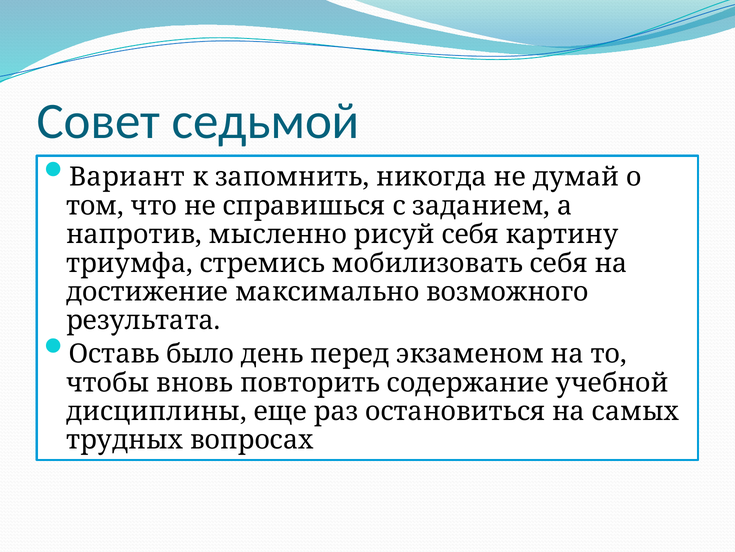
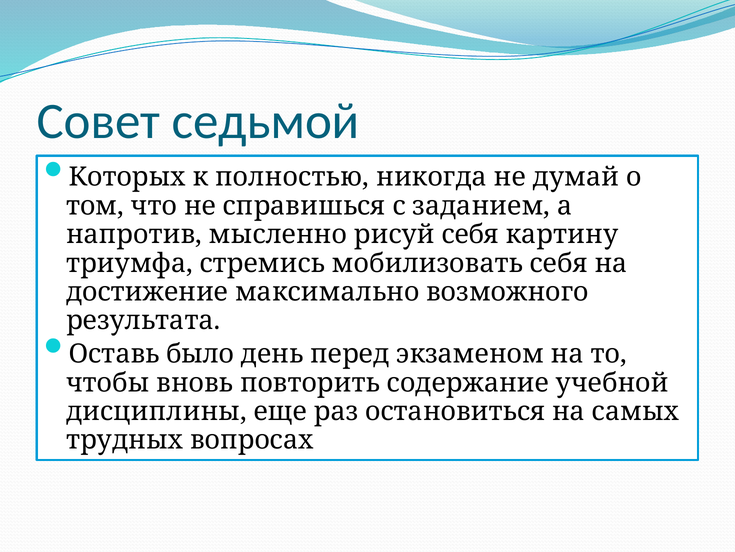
Вариант: Вариант -> Которых
запомнить: запомнить -> полностью
